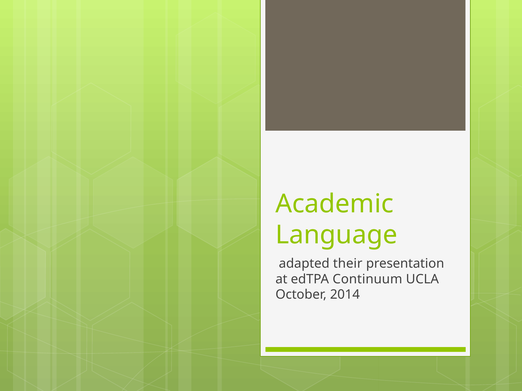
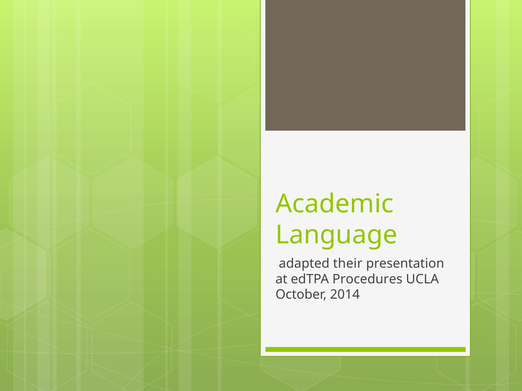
Continuum: Continuum -> Procedures
